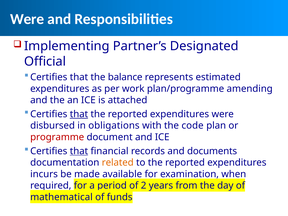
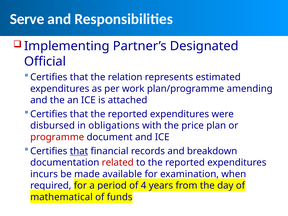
Were at (27, 19): Were -> Serve
balance: balance -> relation
that at (79, 114) underline: present -> none
code: code -> price
documents: documents -> breakdown
related colour: orange -> red
2: 2 -> 4
